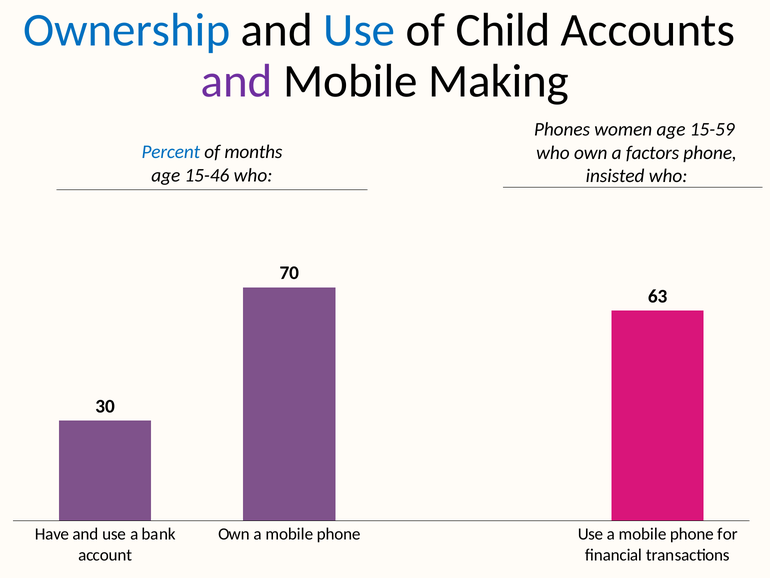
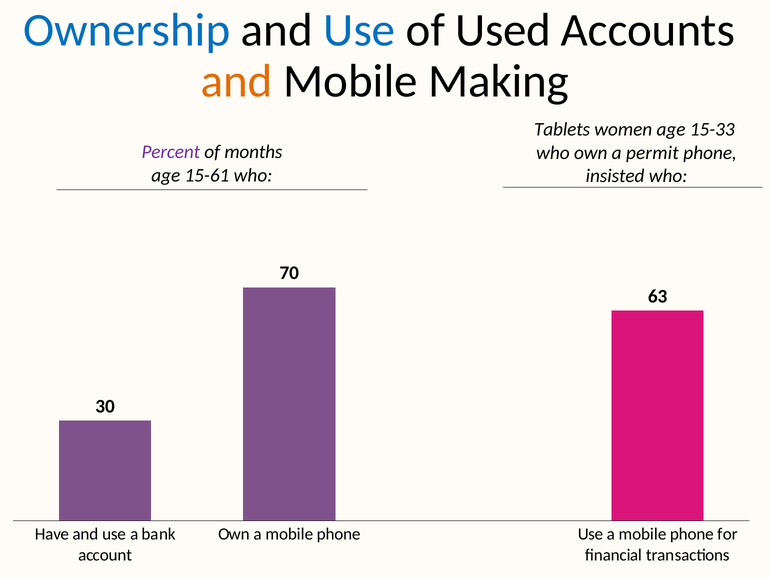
Child: Child -> Used
and at (237, 81) colour: purple -> orange
Phones: Phones -> Tablets
15-59: 15-59 -> 15-33
Percent colour: blue -> purple
factors: factors -> permit
15-46: 15-46 -> 15-61
